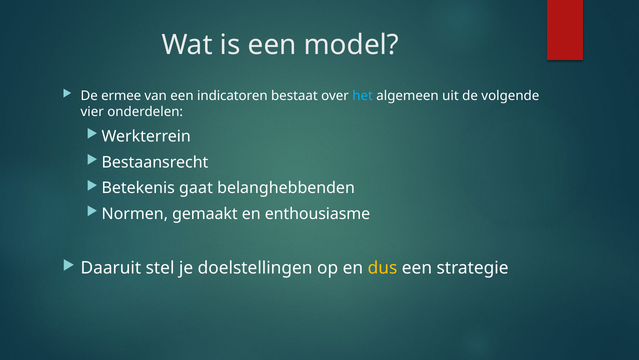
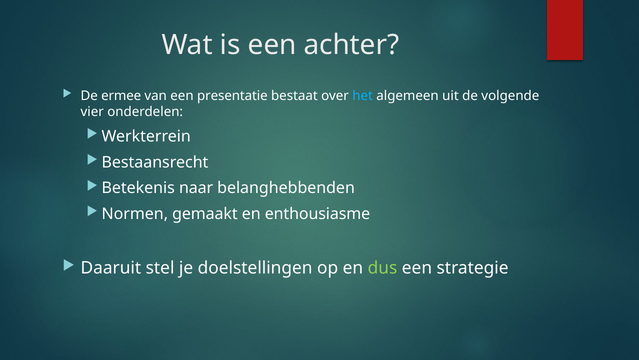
model: model -> achter
indicatoren: indicatoren -> presentatie
gaat: gaat -> naar
dus colour: yellow -> light green
